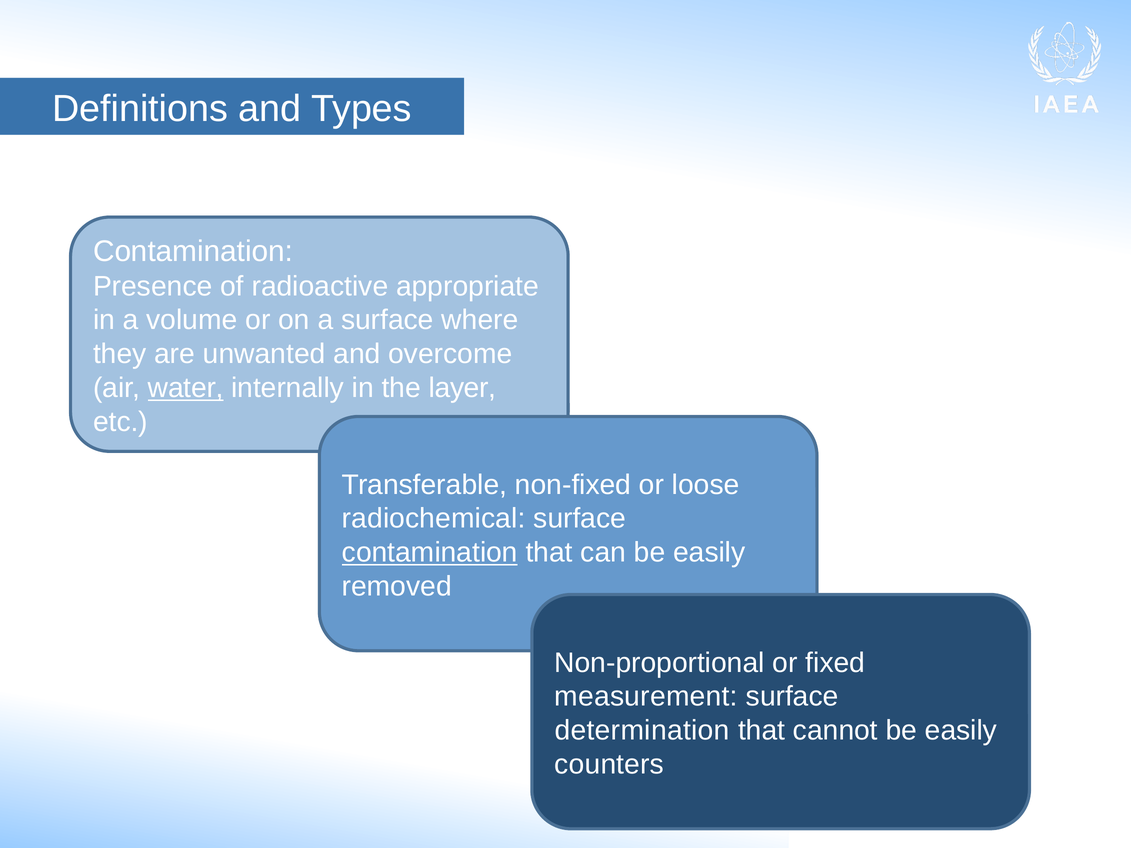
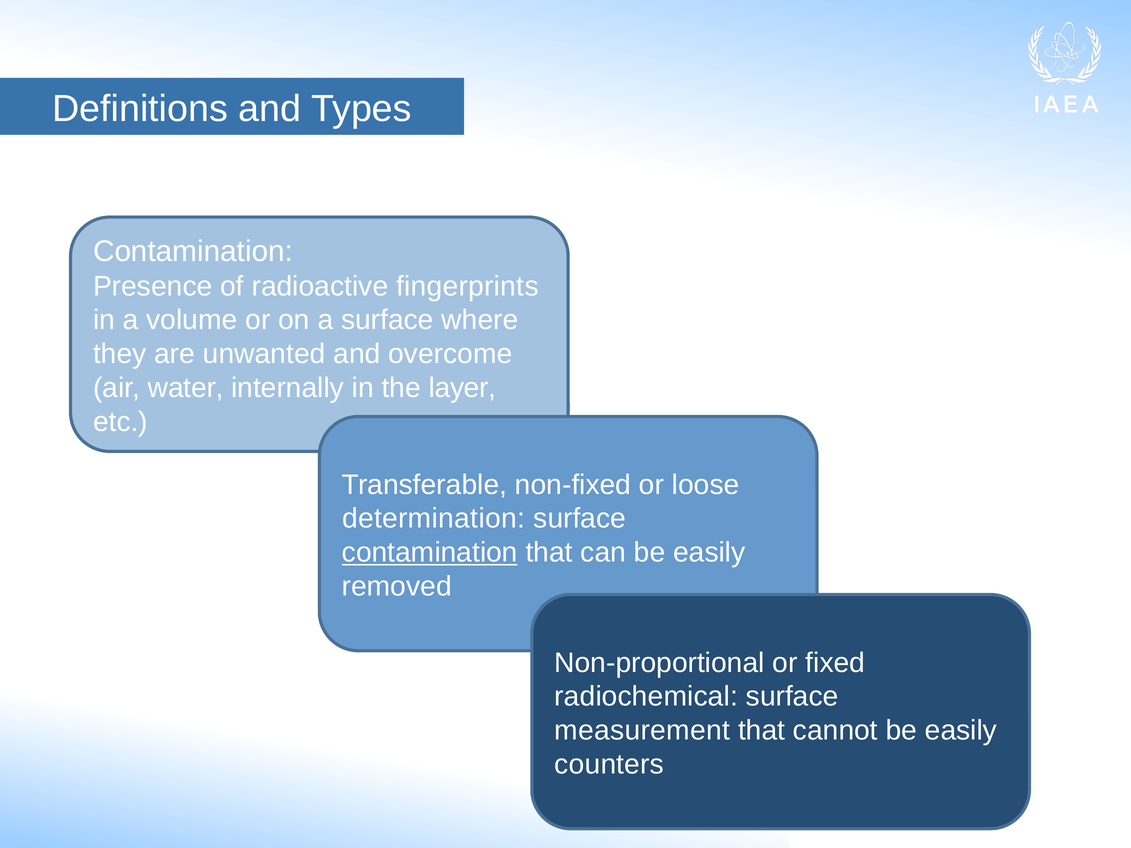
appropriate: appropriate -> fingerprints
water underline: present -> none
radiochemical: radiochemical -> determination
measurement: measurement -> radiochemical
determination: determination -> measurement
